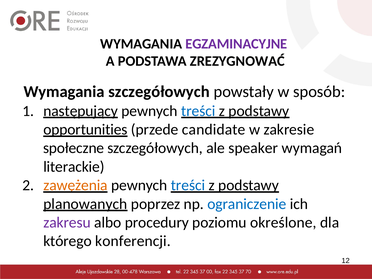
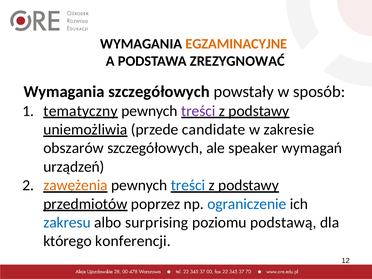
EGZAMINACYJNE colour: purple -> orange
następujący: następujący -> tematyczny
treści at (198, 111) colour: blue -> purple
opportunities: opportunities -> uniemożliwia
społeczne: społeczne -> obszarów
literackie: literackie -> urządzeń
planowanych: planowanych -> przedmiotów
zakresu colour: purple -> blue
procedury: procedury -> surprising
określone: określone -> podstawą
